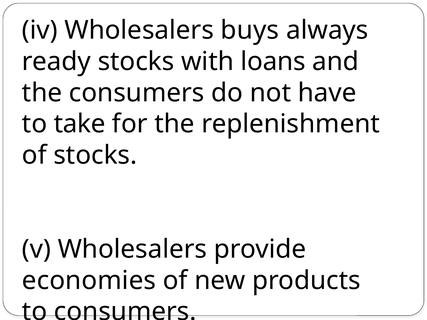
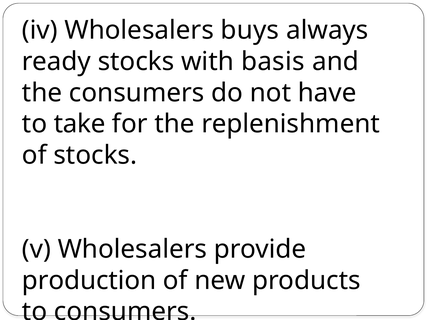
loans: loans -> basis
economies: economies -> production
